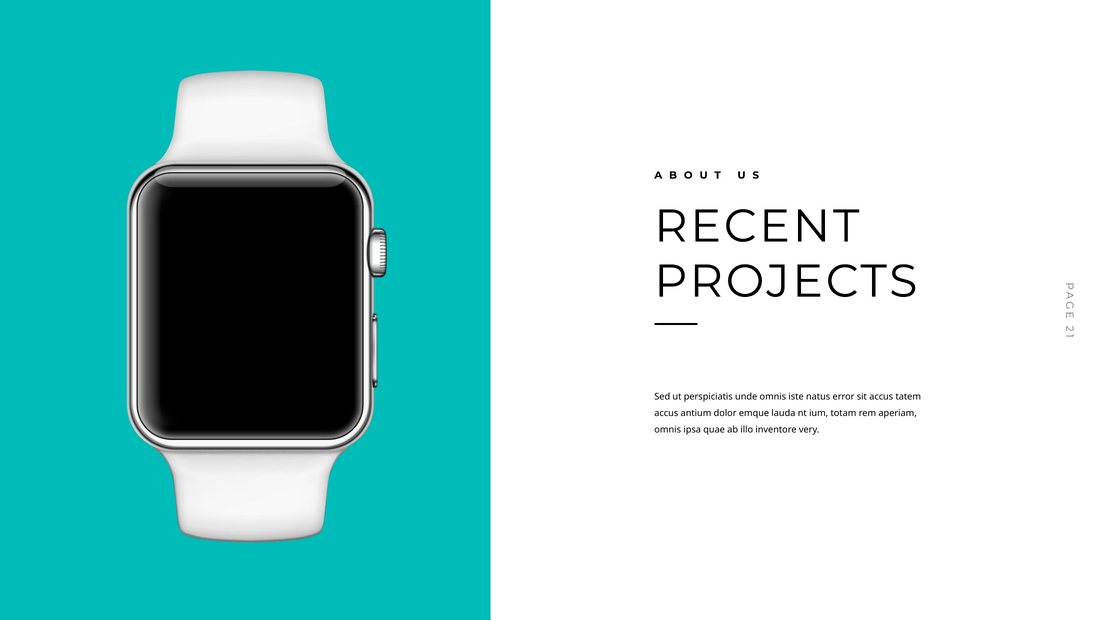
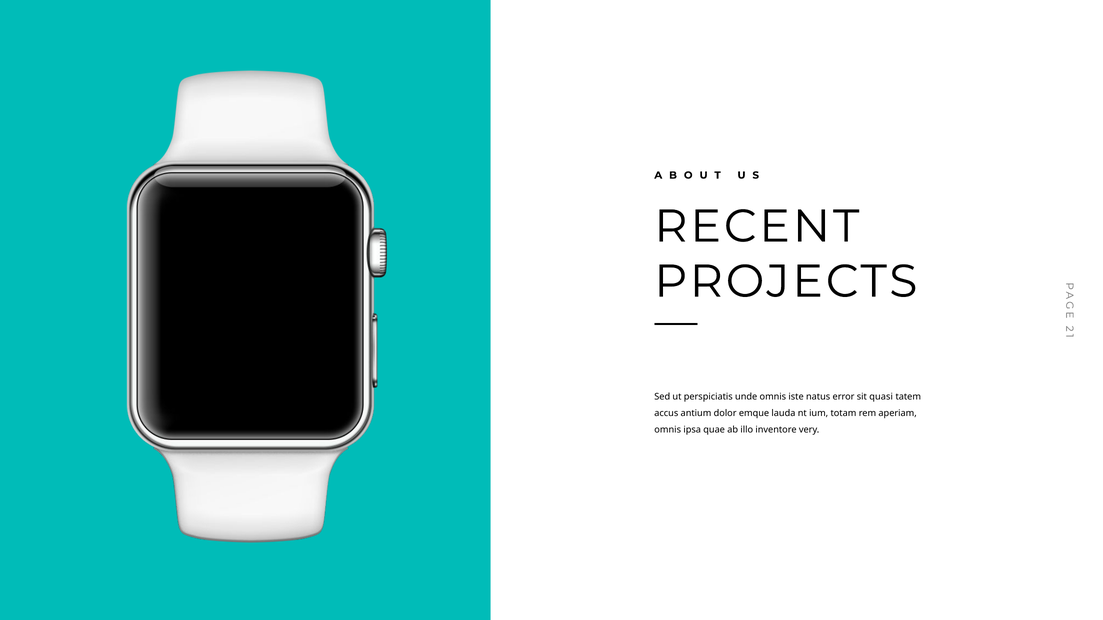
sit accus: accus -> quasi
